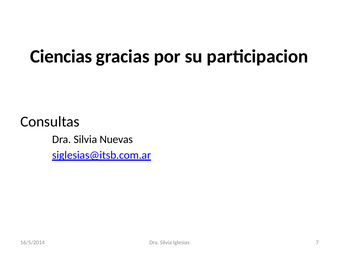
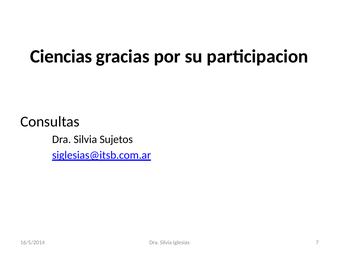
Nuevas: Nuevas -> Sujetos
